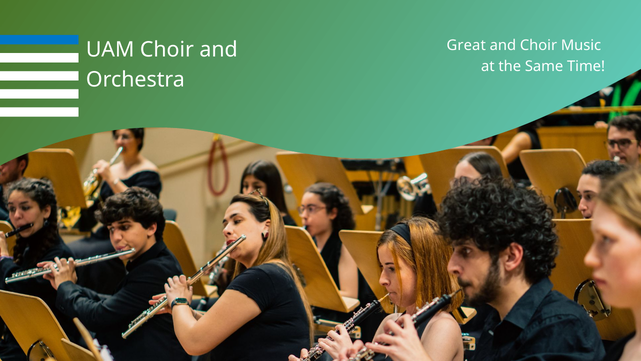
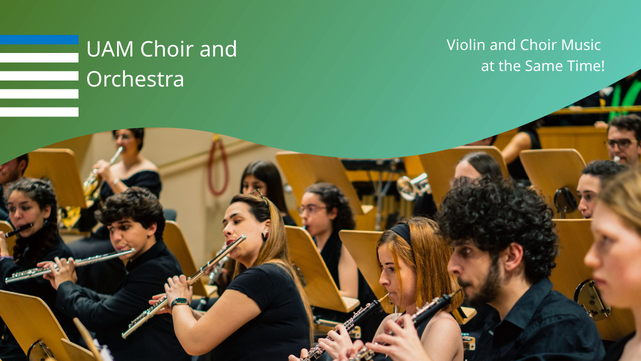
Great: Great -> Violin
